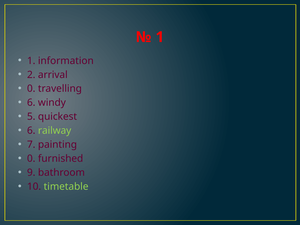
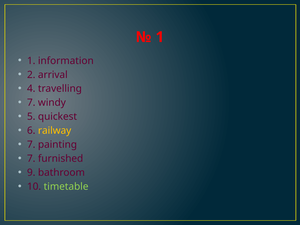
0 at (31, 89): 0 -> 4
6 at (31, 103): 6 -> 7
railway colour: light green -> yellow
0 at (31, 159): 0 -> 7
